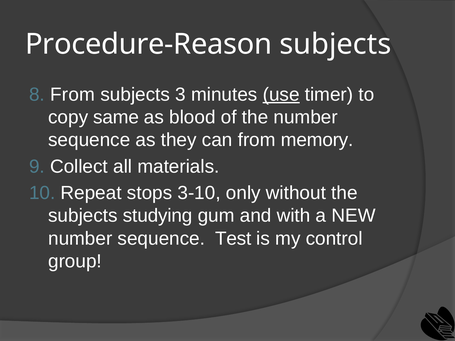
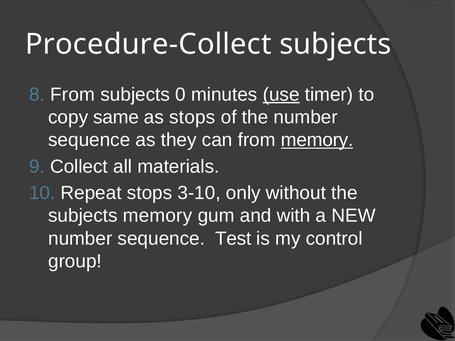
Procedure-Reason: Procedure-Reason -> Procedure-Collect
3: 3 -> 0
as blood: blood -> stops
memory at (317, 140) underline: none -> present
subjects studying: studying -> memory
